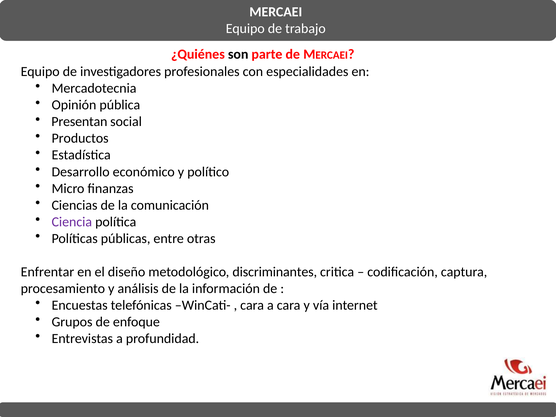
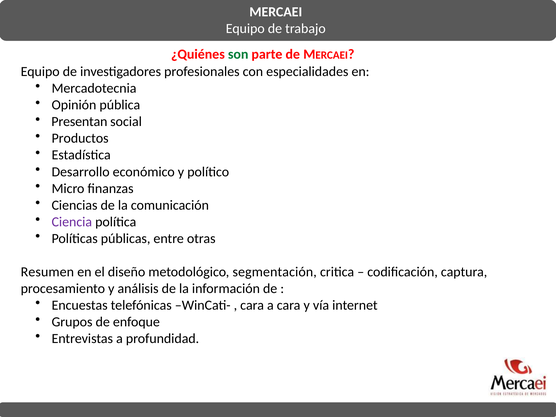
son colour: black -> green
Enfrentar: Enfrentar -> Resumen
discriminantes: discriminantes -> segmentación
